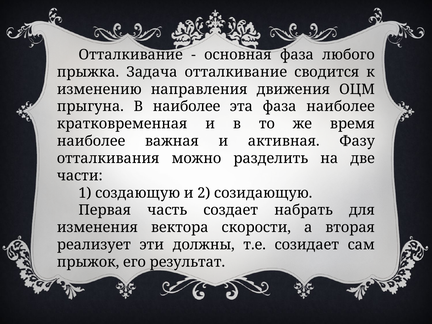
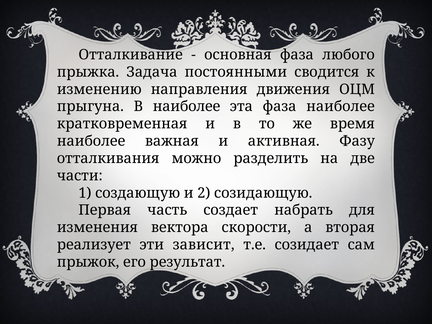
Задача отталкивание: отталкивание -> постоянными
должны: должны -> зависит
